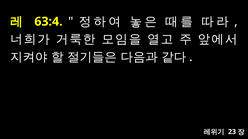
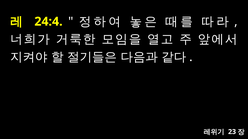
63:4: 63:4 -> 24:4
